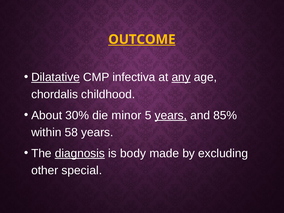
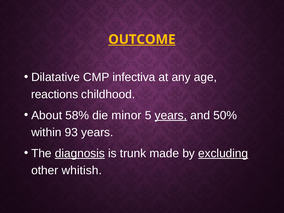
Dilatative underline: present -> none
any underline: present -> none
chordalis: chordalis -> reactions
30%: 30% -> 58%
85%: 85% -> 50%
58: 58 -> 93
body: body -> trunk
excluding underline: none -> present
special: special -> whitish
